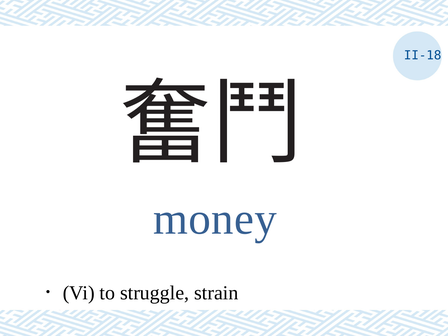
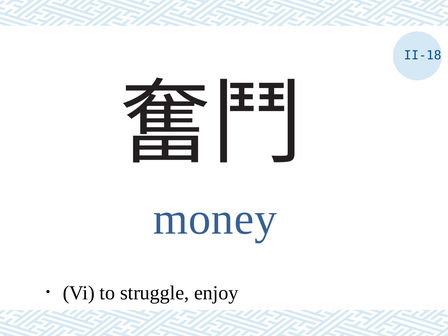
strain: strain -> enjoy
